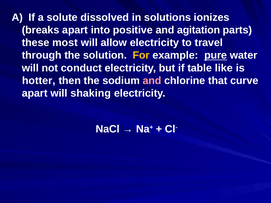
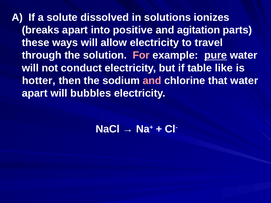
most: most -> ways
For colour: yellow -> pink
that curve: curve -> water
shaking: shaking -> bubbles
